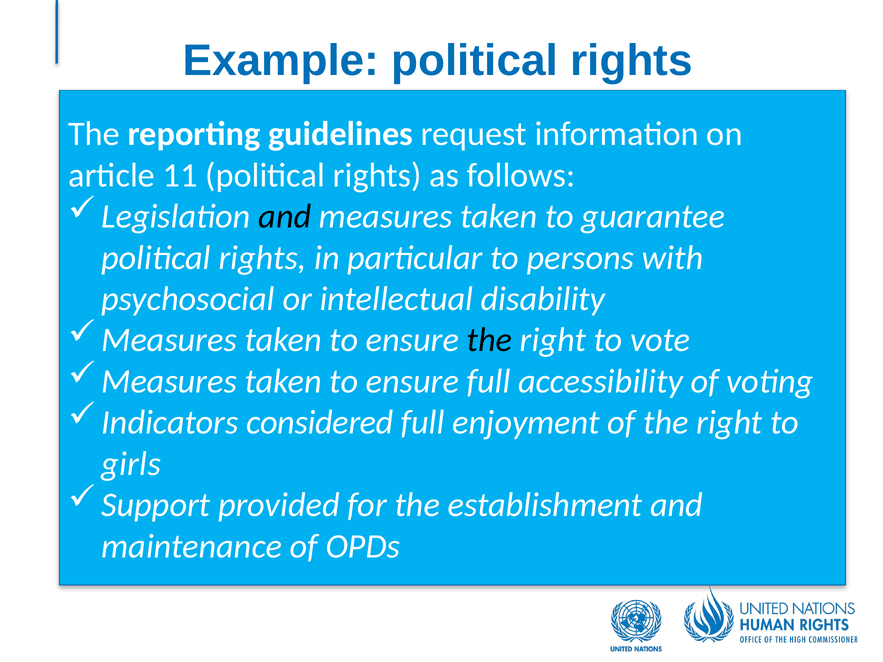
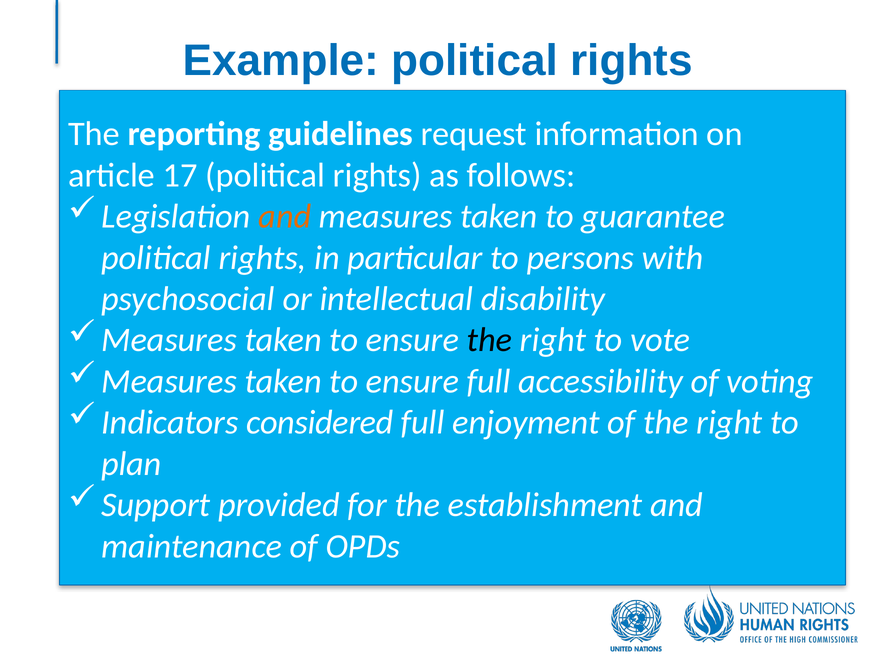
11: 11 -> 17
and at (285, 217) colour: black -> orange
girls: girls -> plan
